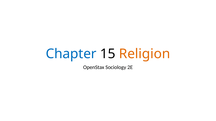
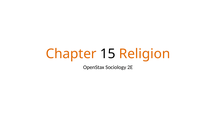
Chapter colour: blue -> orange
